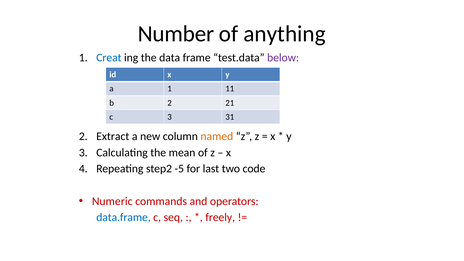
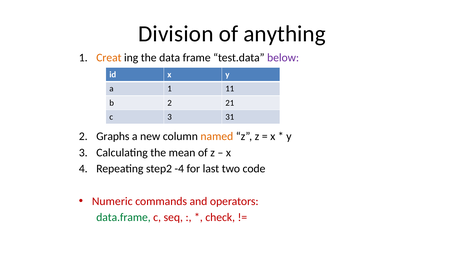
Number: Number -> Division
Creat colour: blue -> orange
Extract: Extract -> Graphs
-5: -5 -> -4
data.frame colour: blue -> green
freely: freely -> check
